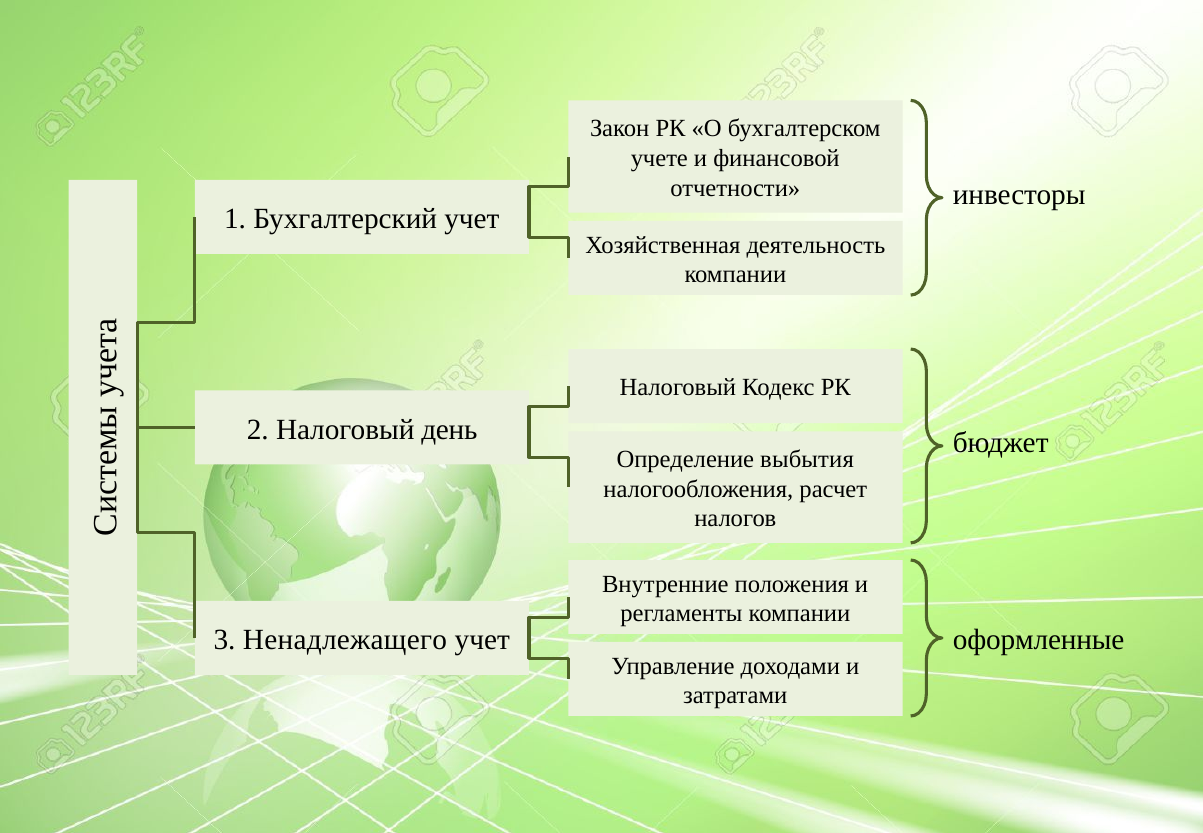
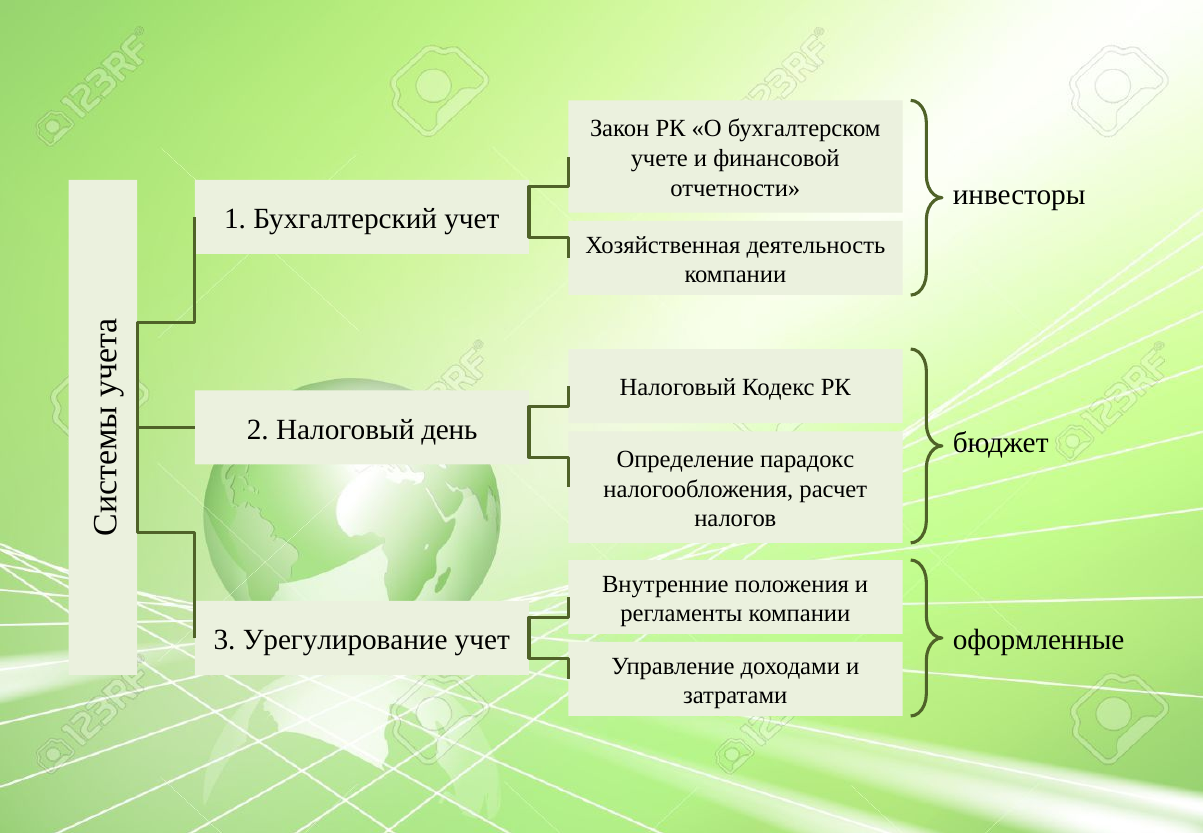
выбытия: выбытия -> парадокс
Ненадлежащего: Ненадлежащего -> Урегулирование
